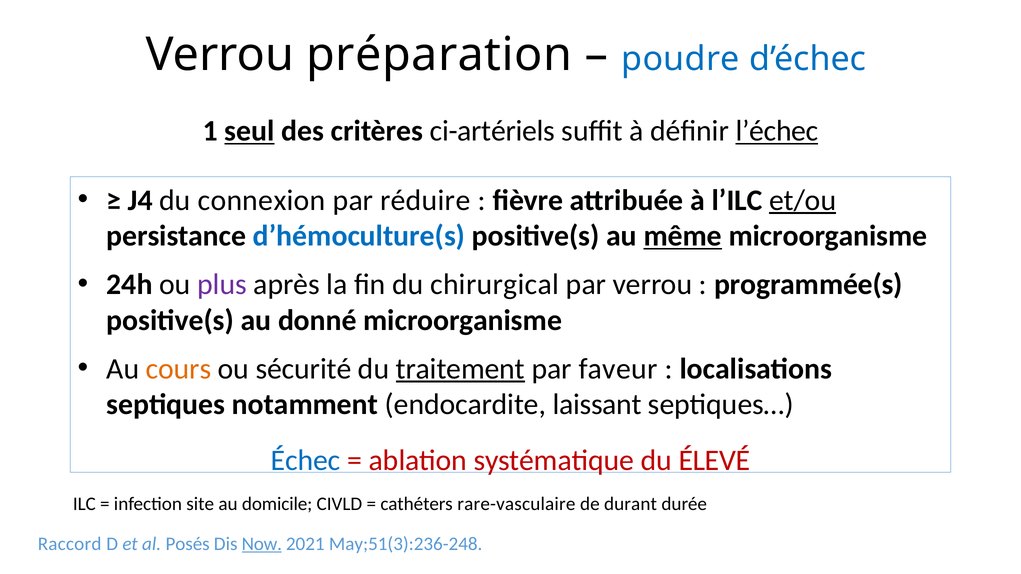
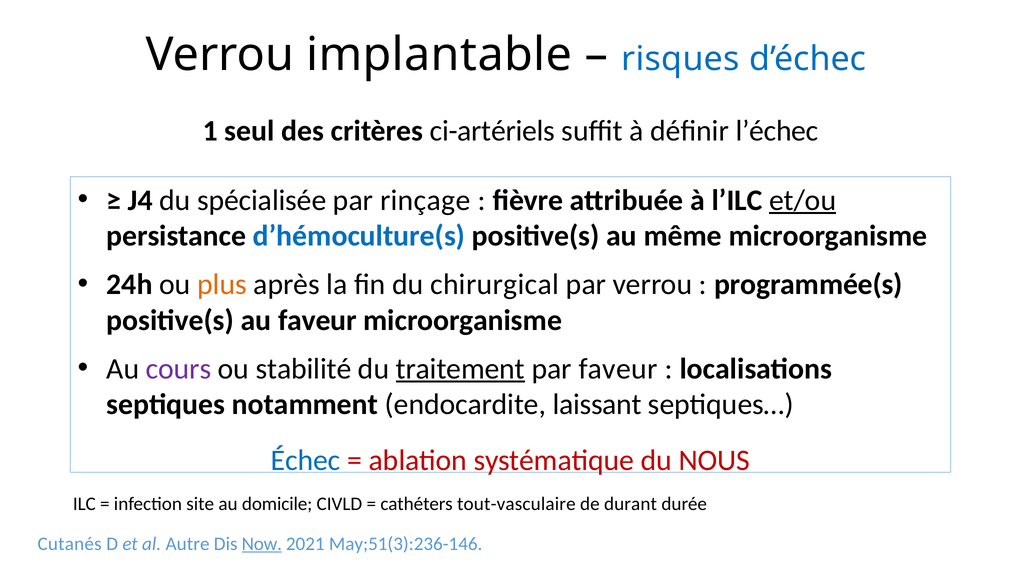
préparation: préparation -> implantable
poudre: poudre -> risques
seul underline: present -> none
l’échec underline: present -> none
connexion: connexion -> spécialisée
réduire: réduire -> rinçage
même underline: present -> none
plus colour: purple -> orange
au donné: donné -> faveur
cours colour: orange -> purple
sécurité: sécurité -> stabilité
ÉLEVÉ: ÉLEVÉ -> NOUS
rare-vasculaire: rare-vasculaire -> tout-vasculaire
Raccord: Raccord -> Cutanés
Posés: Posés -> Autre
May;51(3):236-248: May;51(3):236-248 -> May;51(3):236-146
